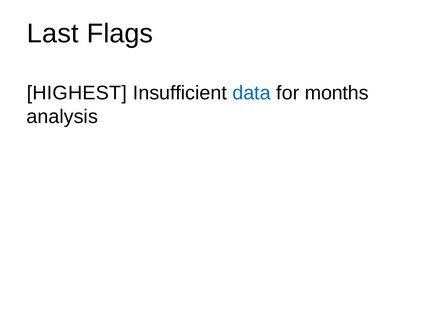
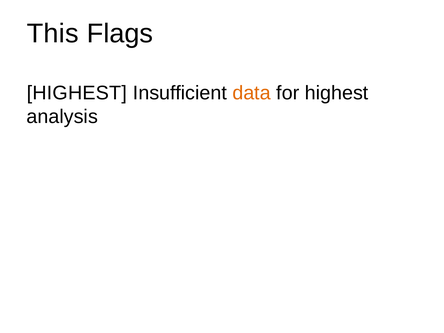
Last: Last -> This
data colour: blue -> orange
for months: months -> highest
